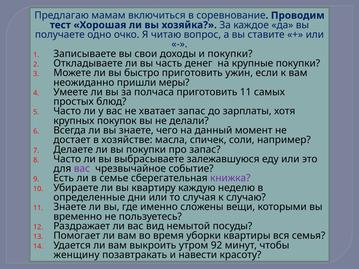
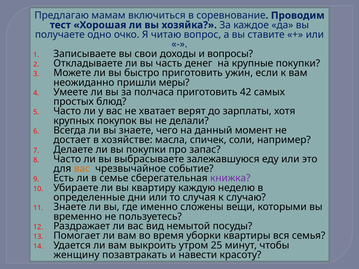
и покупки: покупки -> вопросы
приготовить 11: 11 -> 42
хватает запас: запас -> верят
вас at (82, 169) colour: purple -> orange
92: 92 -> 25
